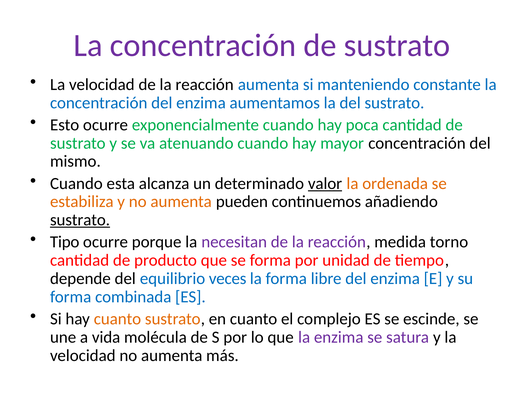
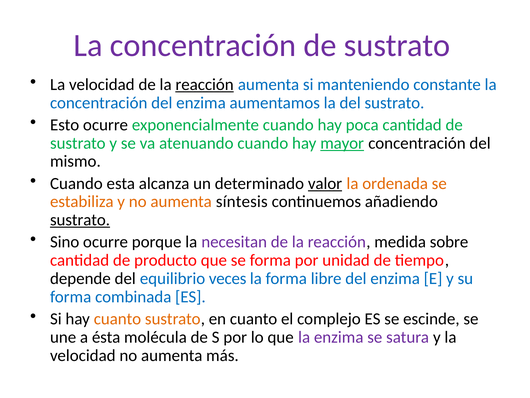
reacción at (205, 84) underline: none -> present
mayor underline: none -> present
pueden: pueden -> síntesis
Tipo: Tipo -> Sino
torno: torno -> sobre
vida: vida -> ésta
